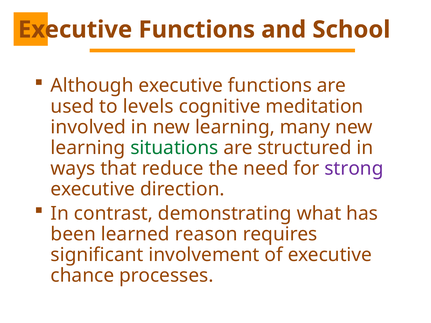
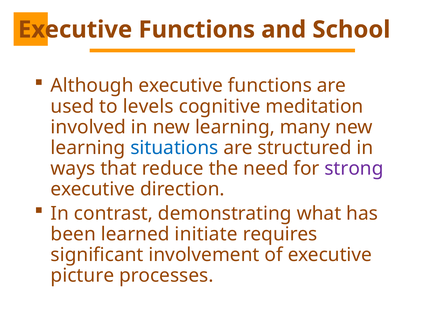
situations colour: green -> blue
reason: reason -> initiate
chance: chance -> picture
